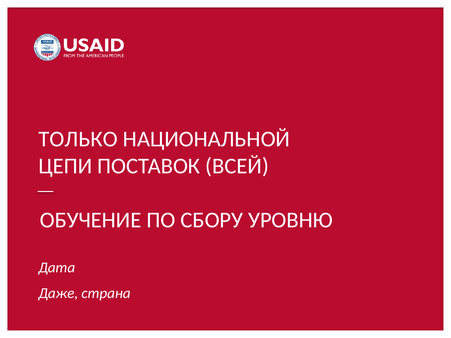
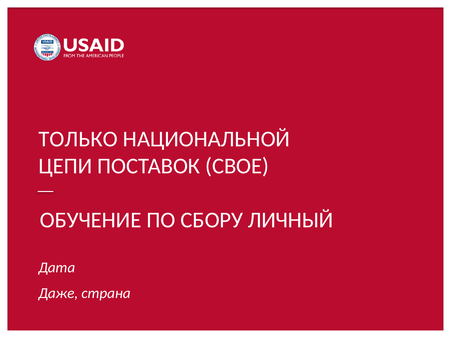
ВСЕЙ: ВСЕЙ -> СВОЕ
УРОВНЮ: УРОВНЮ -> ЛИЧНЫЙ
